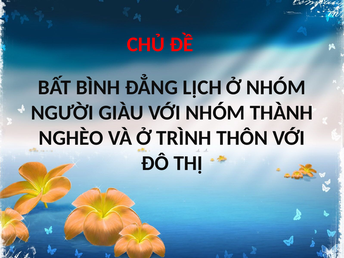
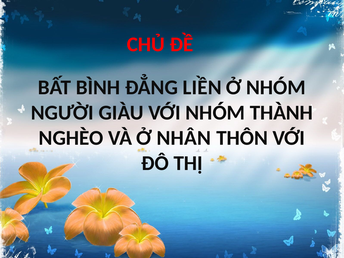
LỊCH: LỊCH -> LIỀN
TRÌNH: TRÌNH -> NHÂN
